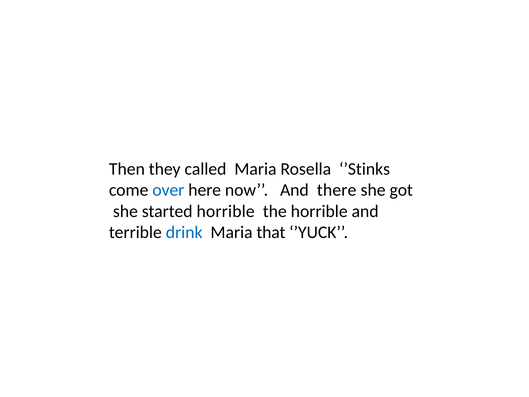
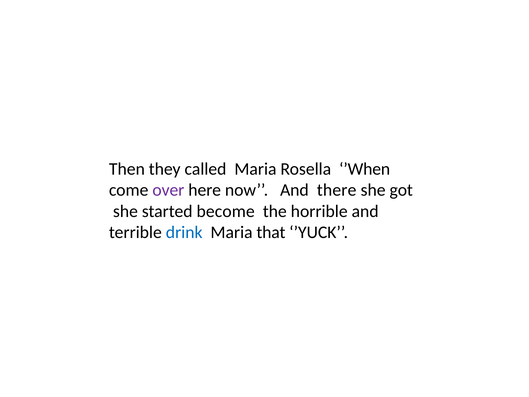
’Stinks: ’Stinks -> ’When
over colour: blue -> purple
started horrible: horrible -> become
